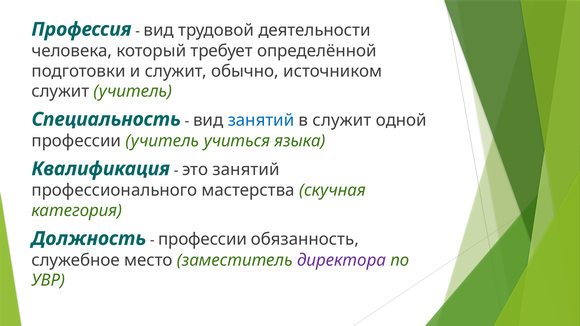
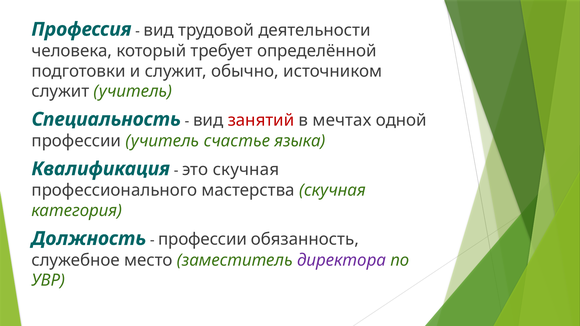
занятий at (261, 120) colour: blue -> red
в служит: служит -> мечтах
учиться: учиться -> счастье
это занятий: занятий -> скучная
